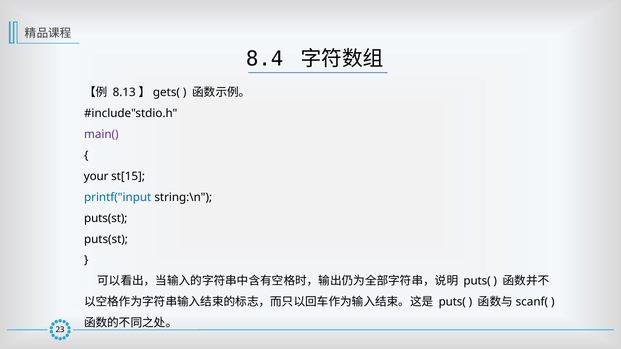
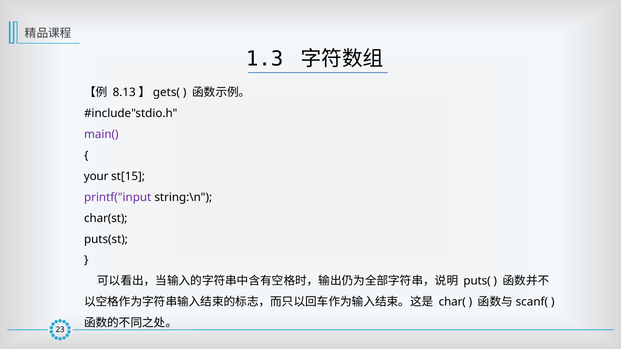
8.4: 8.4 -> 1.3
printf("input colour: blue -> purple
puts(st at (106, 218): puts(st -> char(st
puts( at (452, 302): puts( -> char(
